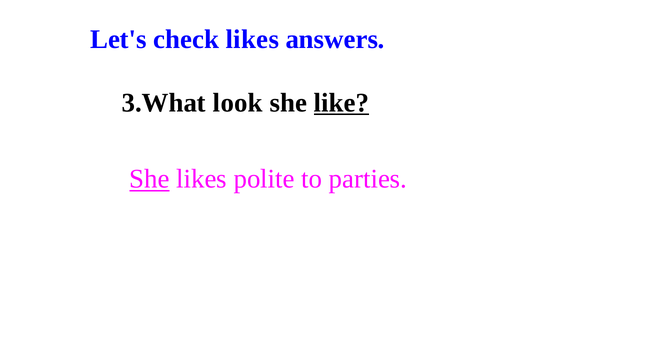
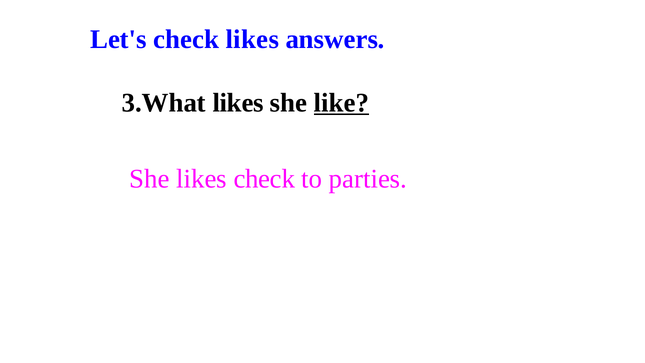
3.What look: look -> likes
She at (149, 179) underline: present -> none
likes polite: polite -> check
